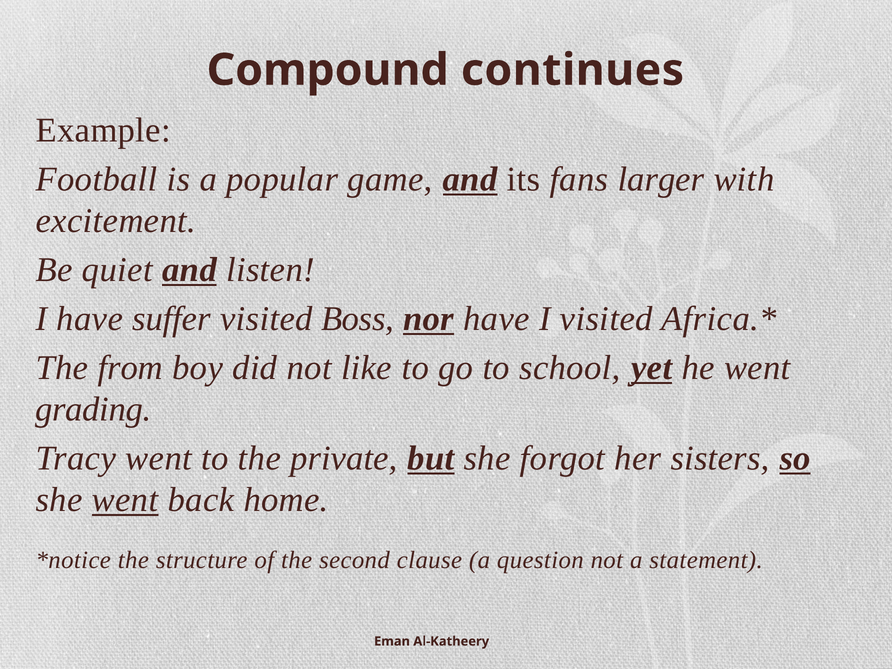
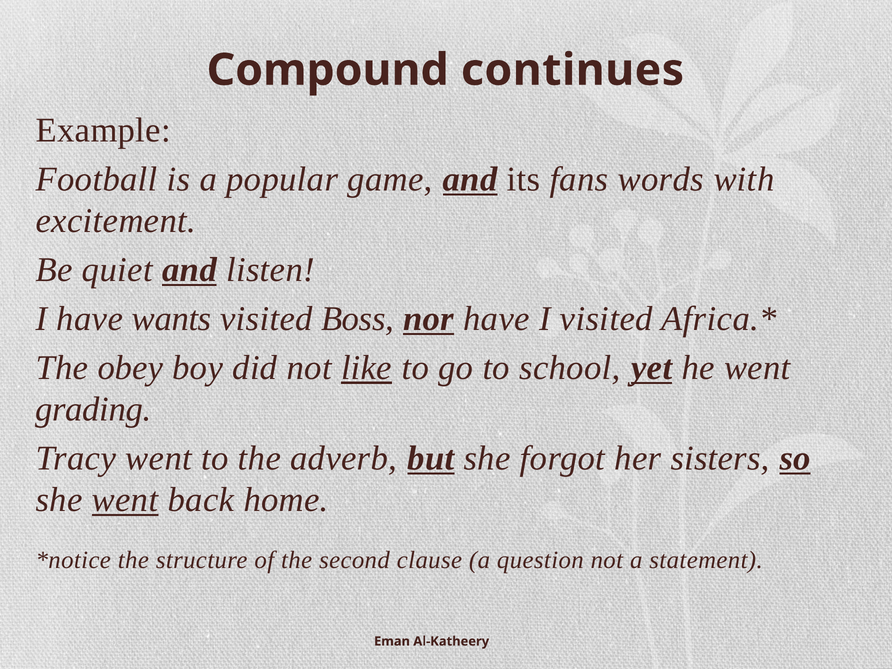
larger: larger -> words
suffer: suffer -> wants
from: from -> obey
like underline: none -> present
private: private -> adverb
